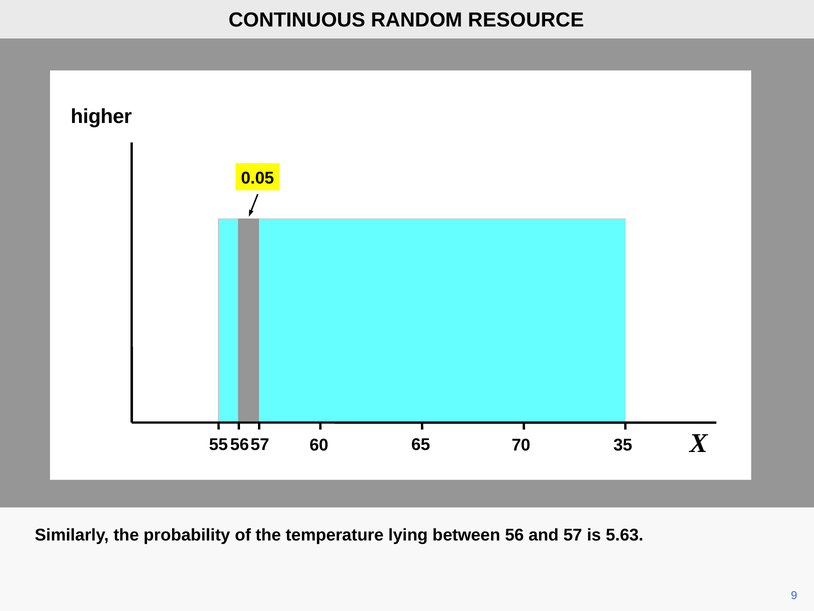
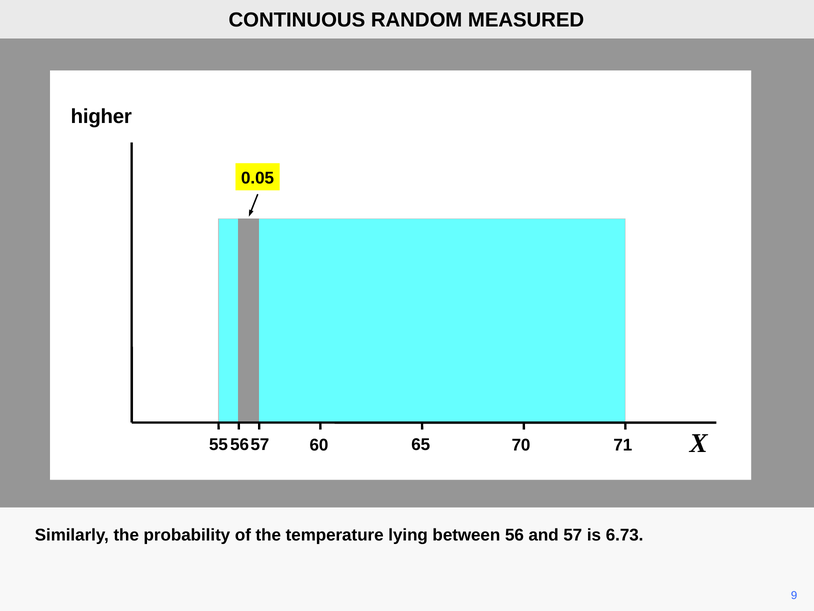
RESOURCE: RESOURCE -> MEASURED
35: 35 -> 71
5.63: 5.63 -> 6.73
